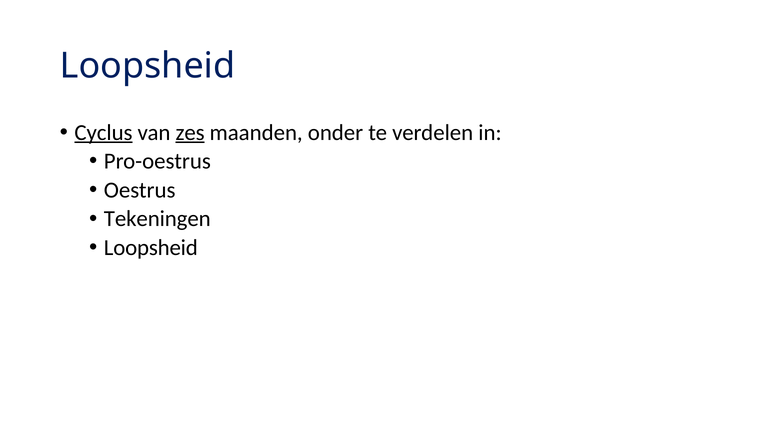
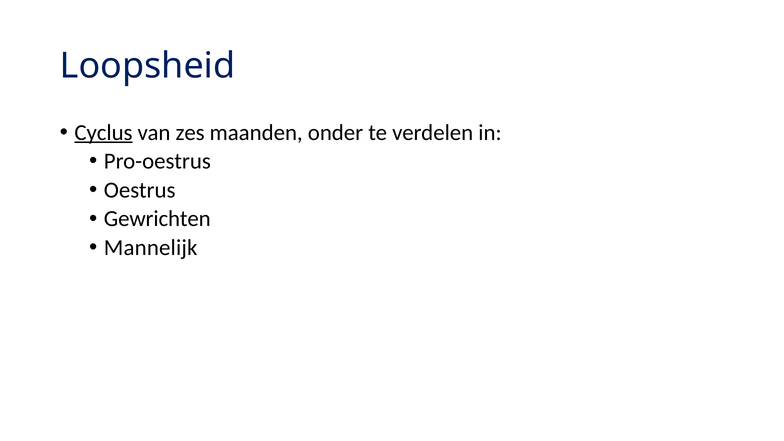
zes underline: present -> none
Tekeningen: Tekeningen -> Gewrichten
Loopsheid at (151, 248): Loopsheid -> Mannelijk
